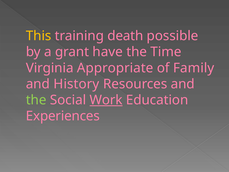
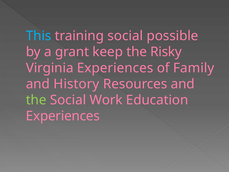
This colour: yellow -> light blue
training death: death -> social
have: have -> keep
Time: Time -> Risky
Virginia Appropriate: Appropriate -> Experiences
Work underline: present -> none
